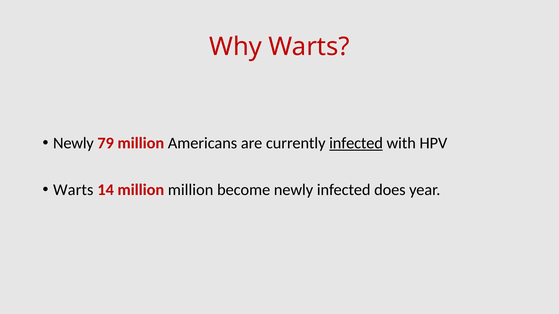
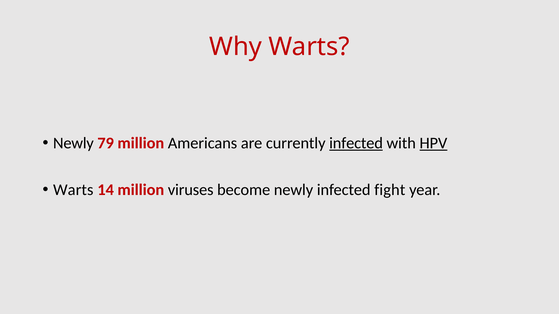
HPV underline: none -> present
million million: million -> viruses
does: does -> fight
